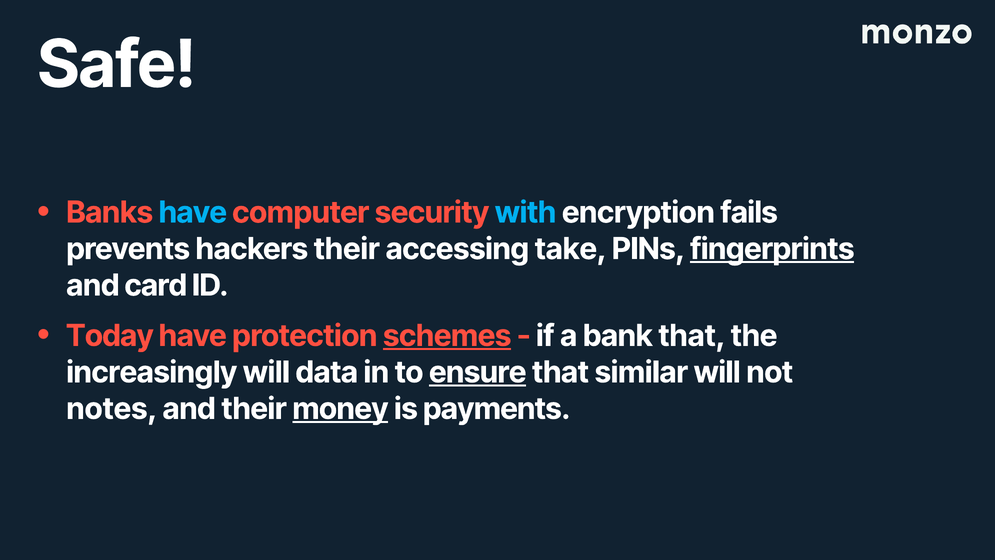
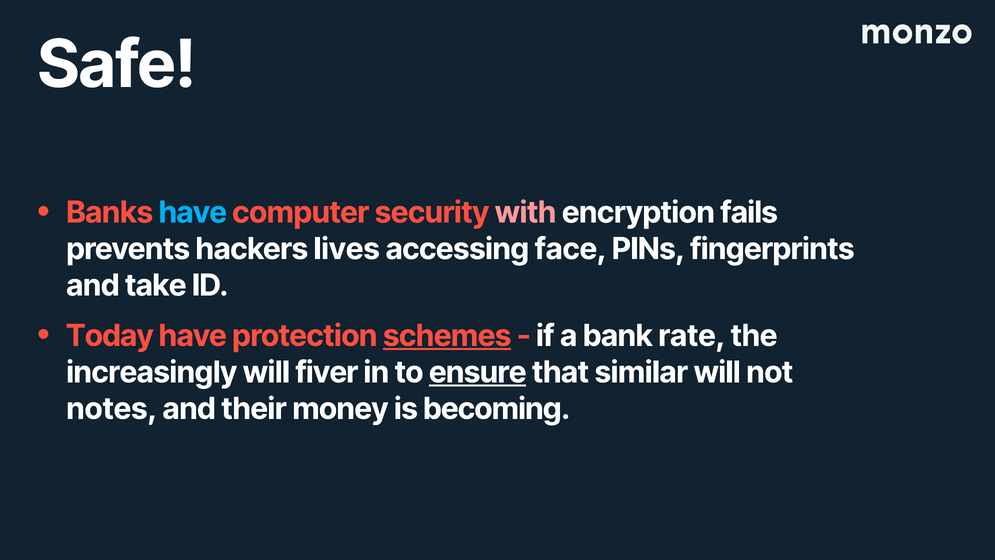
with colour: light blue -> pink
hackers their: their -> lives
take: take -> face
fingerprints underline: present -> none
card: card -> take
bank that: that -> rate
data: data -> fiver
money underline: present -> none
payments: payments -> becoming
